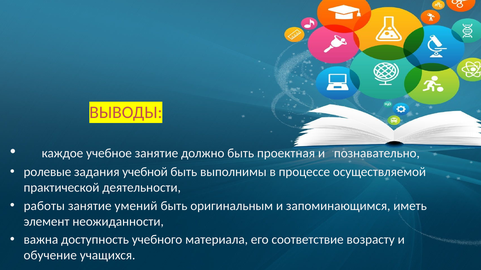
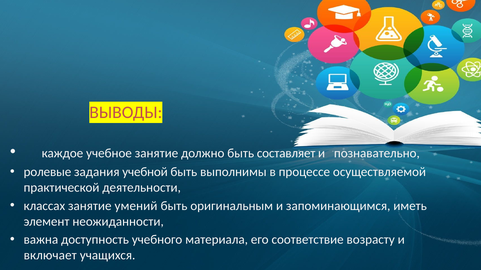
проектная: проектная -> составляет
работы: работы -> классах
обучение: обучение -> включает
